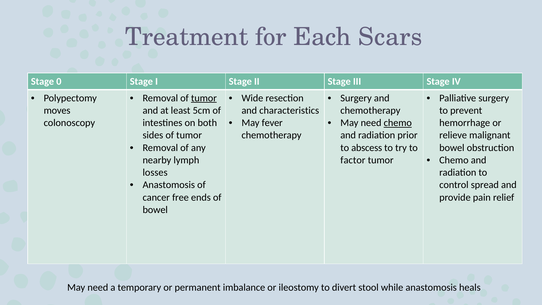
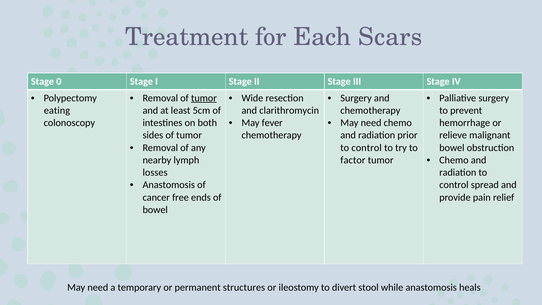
moves: moves -> eating
characteristics: characteristics -> clarithromycin
chemo at (398, 123) underline: present -> none
abscess at (367, 148): abscess -> control
imbalance: imbalance -> structures
